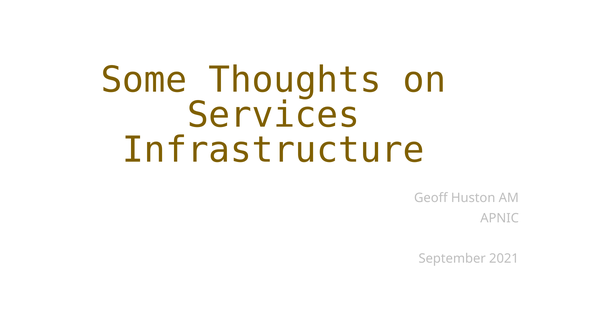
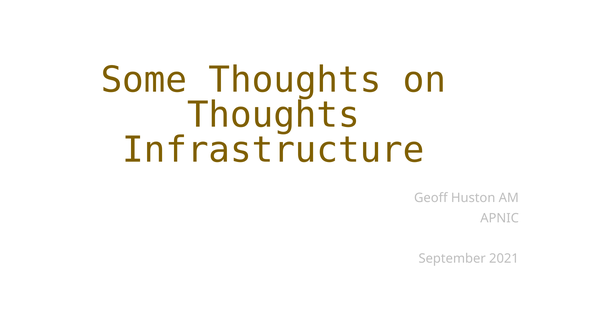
Services at (273, 115): Services -> Thoughts
